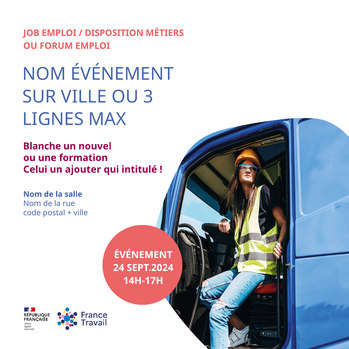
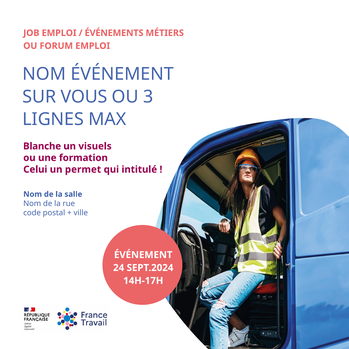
DISPOSITION: DISPOSITION -> ÉVÉNEMENTS
SUR VILLE: VILLE -> VOUS
nouvel: nouvel -> visuels
ajouter: ajouter -> permet
